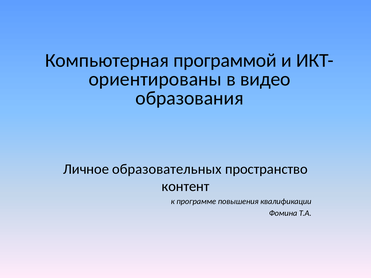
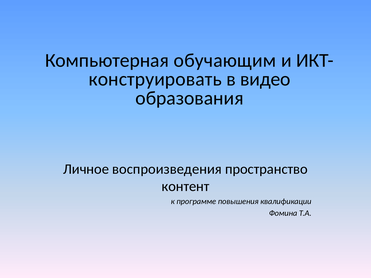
программой: программой -> обучающим
ориентированы: ориентированы -> конструировать
образовательных: образовательных -> воспроизведения
